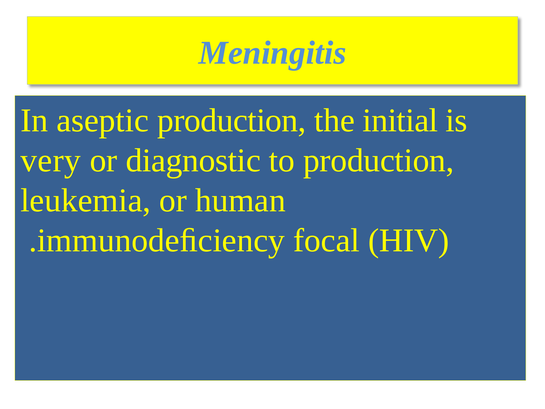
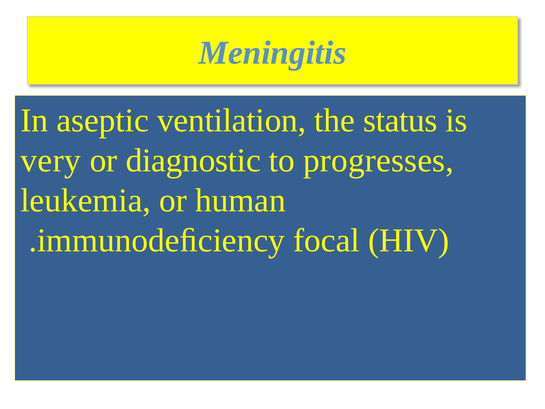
aseptic production: production -> ventilation
initial: initial -> status
to production: production -> progresses
